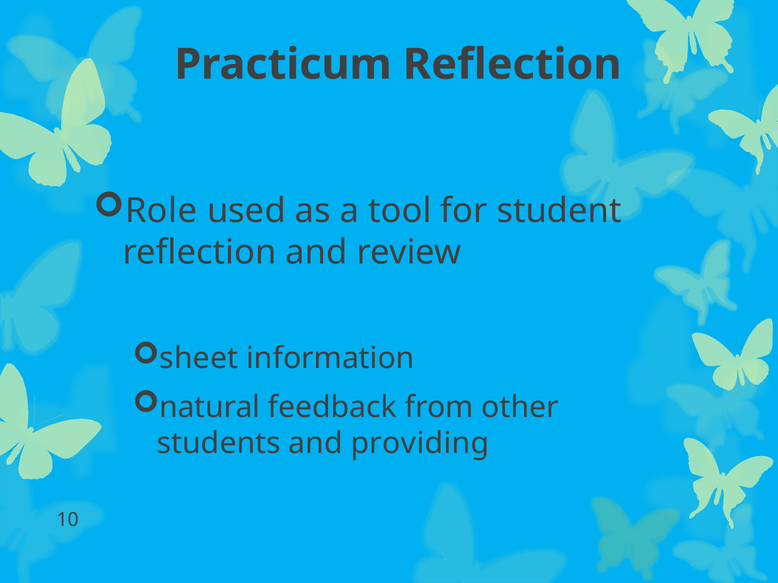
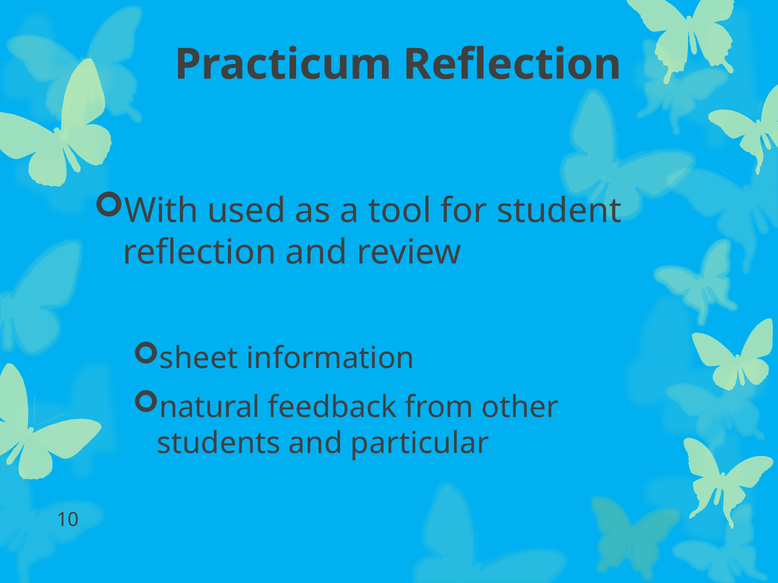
Role: Role -> With
providing: providing -> particular
